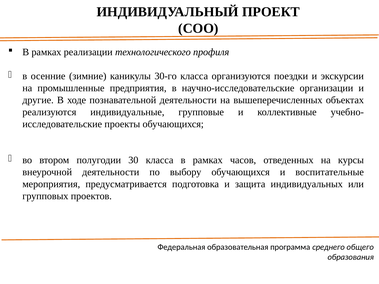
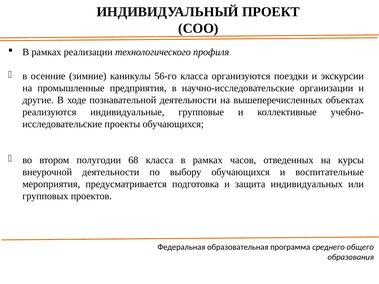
30-го: 30-го -> 56-го
30: 30 -> 68
